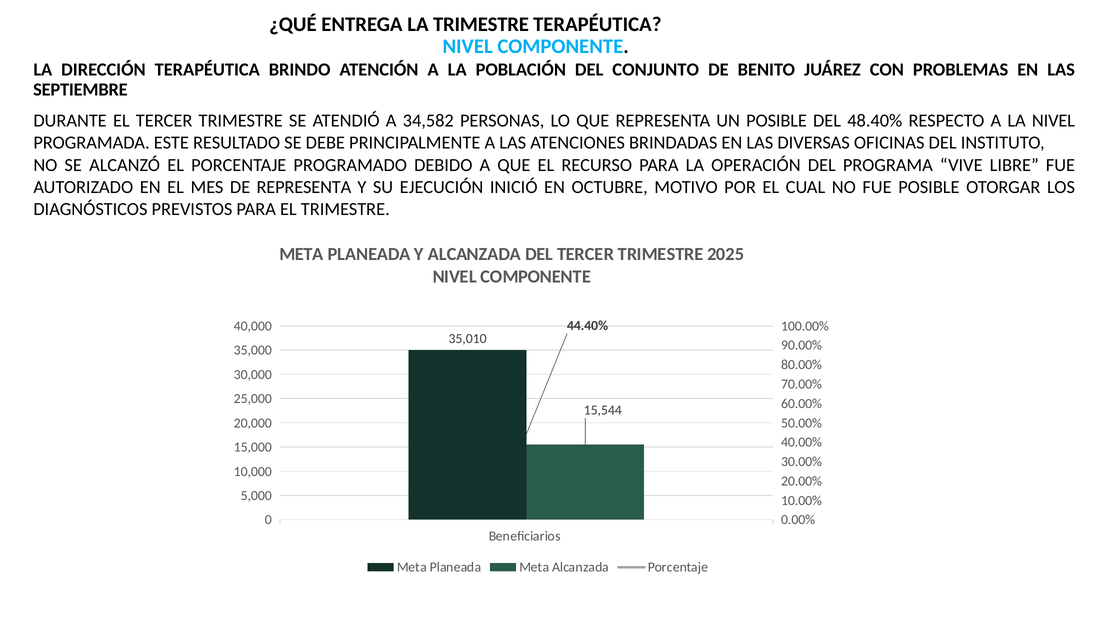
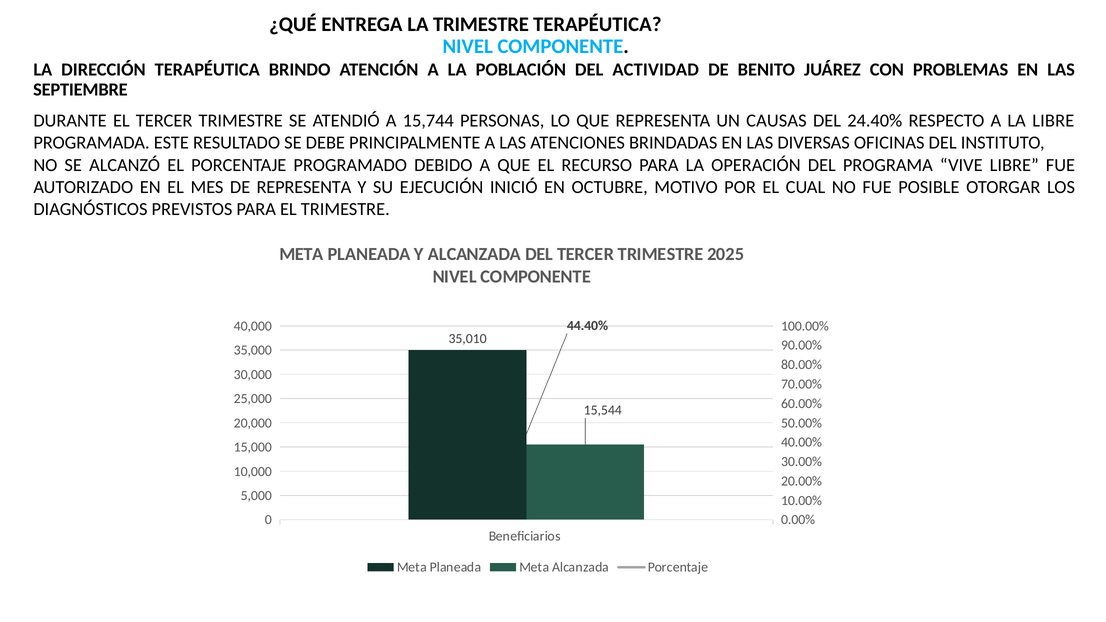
CONJUNTO: CONJUNTO -> ACTIVIDAD
34,582: 34,582 -> 15,744
UN POSIBLE: POSIBLE -> CAUSAS
48.40%: 48.40% -> 24.40%
LA NIVEL: NIVEL -> LIBRE
